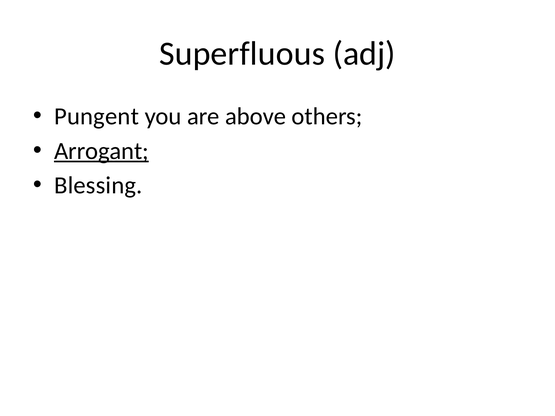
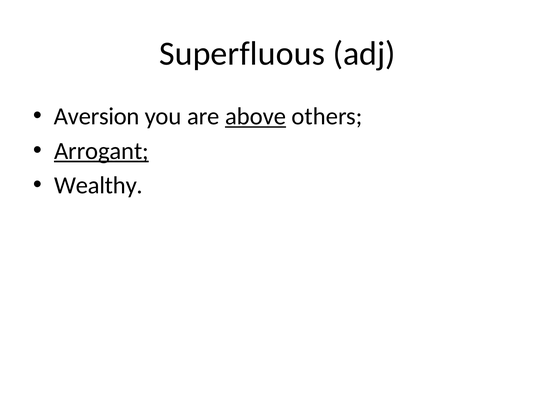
Pungent: Pungent -> Aversion
above underline: none -> present
Blessing: Blessing -> Wealthy
